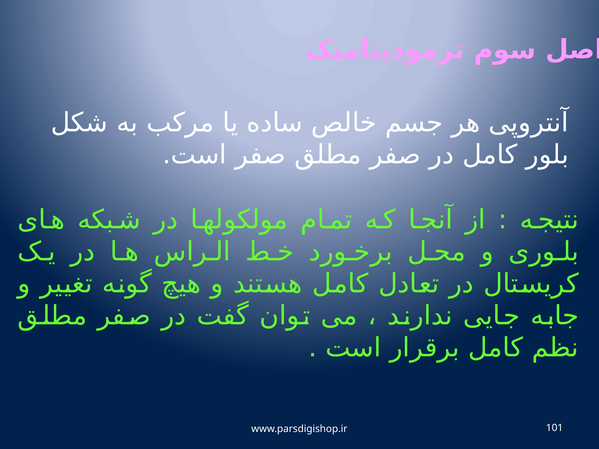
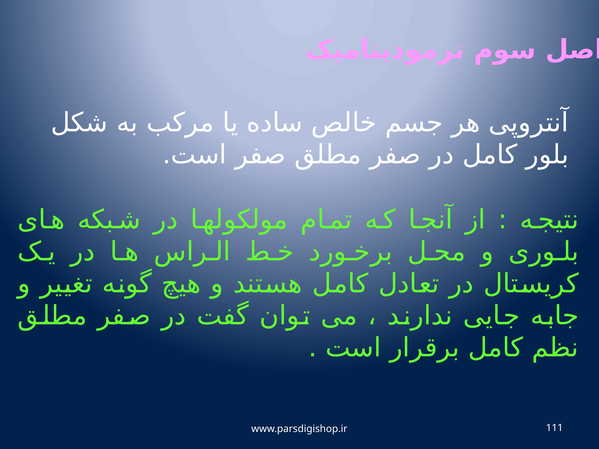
101: 101 -> 111
